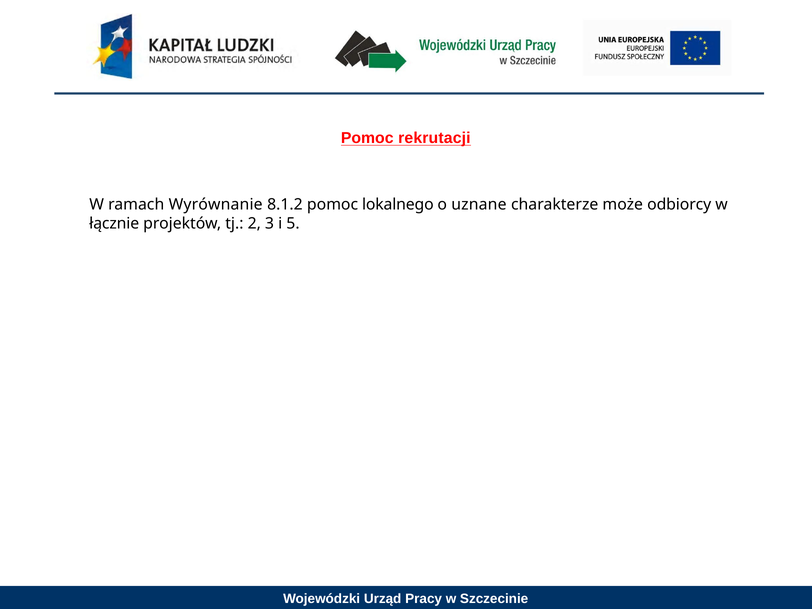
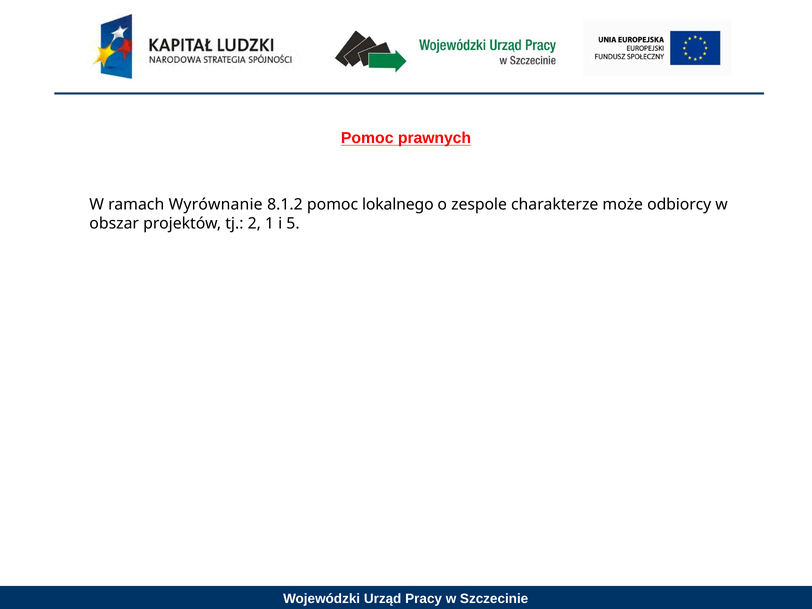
rekrutacji: rekrutacji -> prawnych
uznane: uznane -> zespole
łącznie: łącznie -> obszar
3: 3 -> 1
